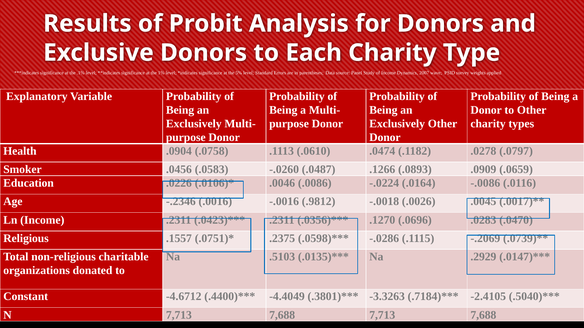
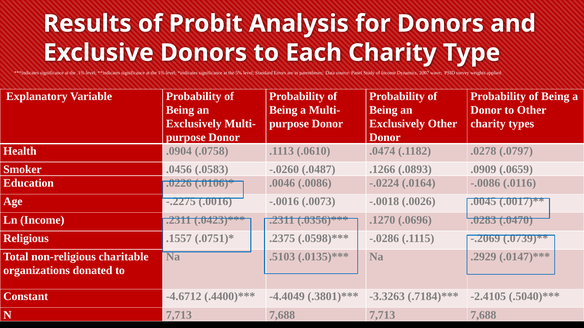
-.2346: -.2346 -> -.2275
.9812: .9812 -> .0073
